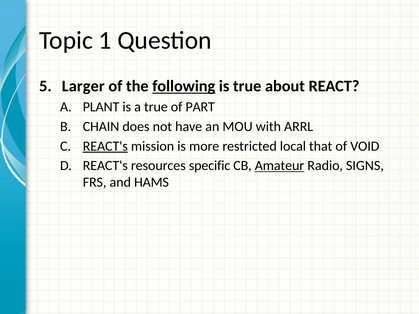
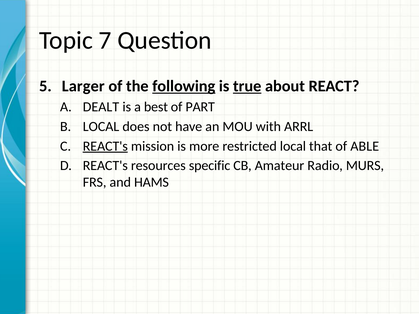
1: 1 -> 7
true at (247, 86) underline: none -> present
PLANT: PLANT -> DEALT
a true: true -> best
CHAIN at (101, 127): CHAIN -> LOCAL
VOID: VOID -> ABLE
Amateur underline: present -> none
SIGNS: SIGNS -> MURS
